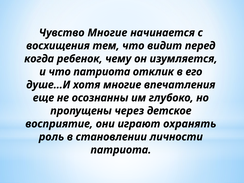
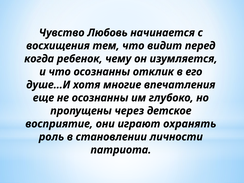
Чувство Многие: Многие -> Любовь
что патриота: патриота -> осознанны
